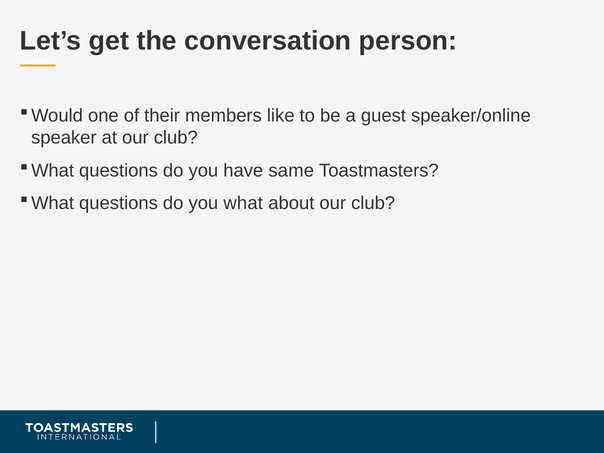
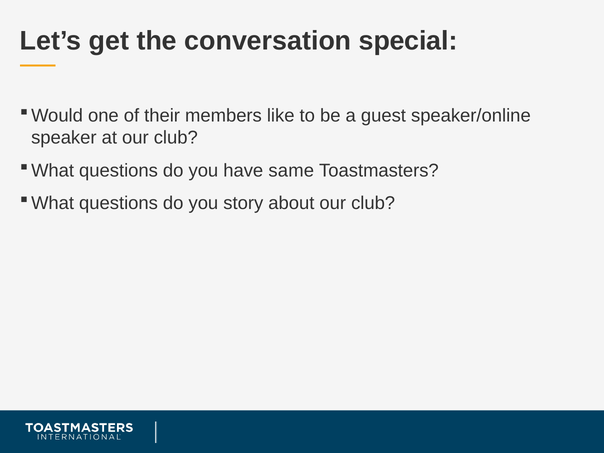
person: person -> special
what: what -> story
